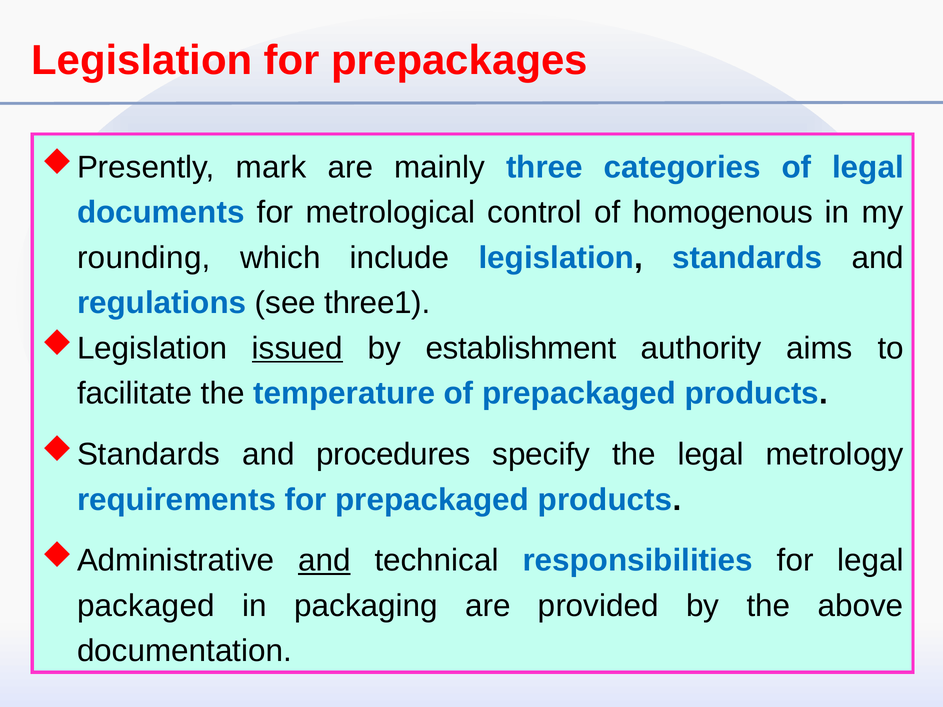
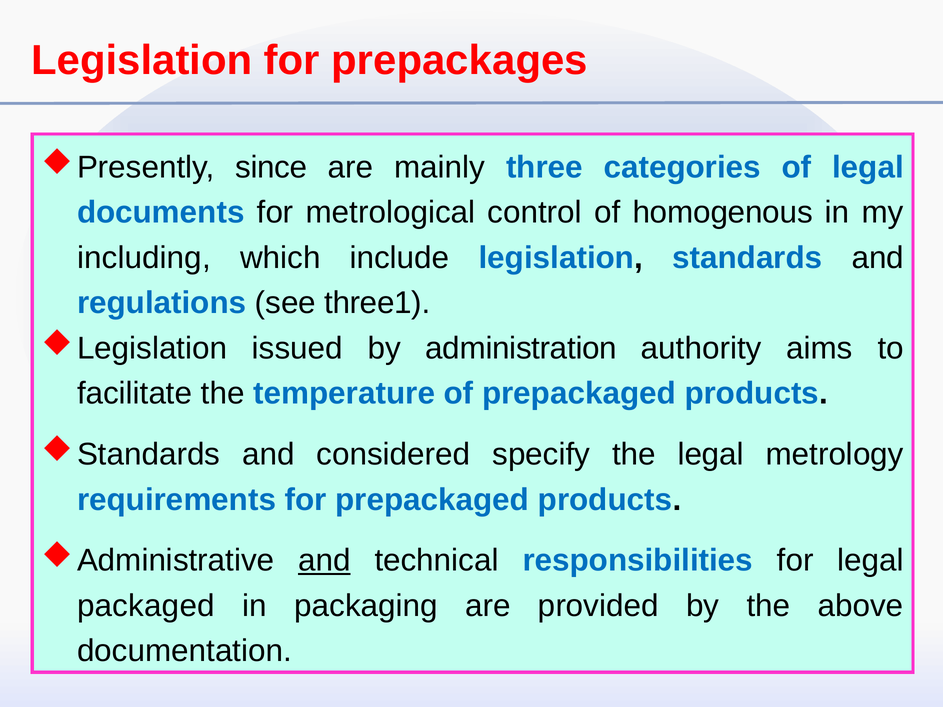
mark: mark -> since
rounding: rounding -> including
issued underline: present -> none
establishment: establishment -> administration
procedures: procedures -> considered
